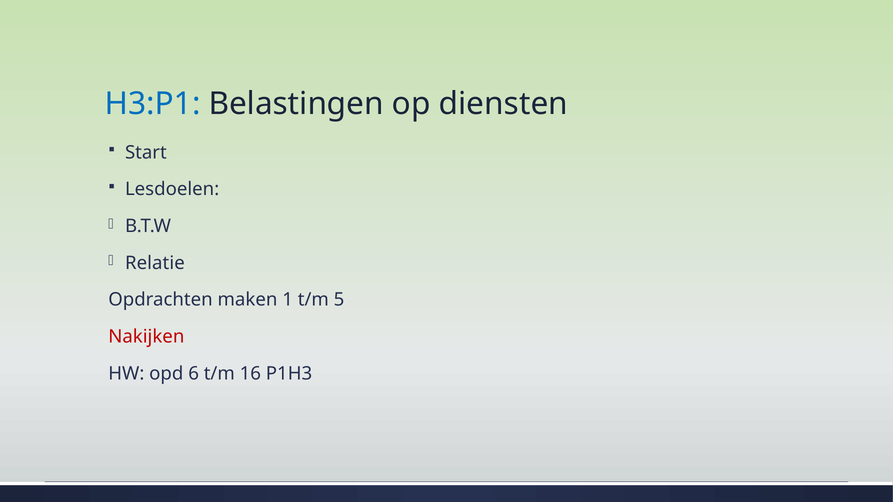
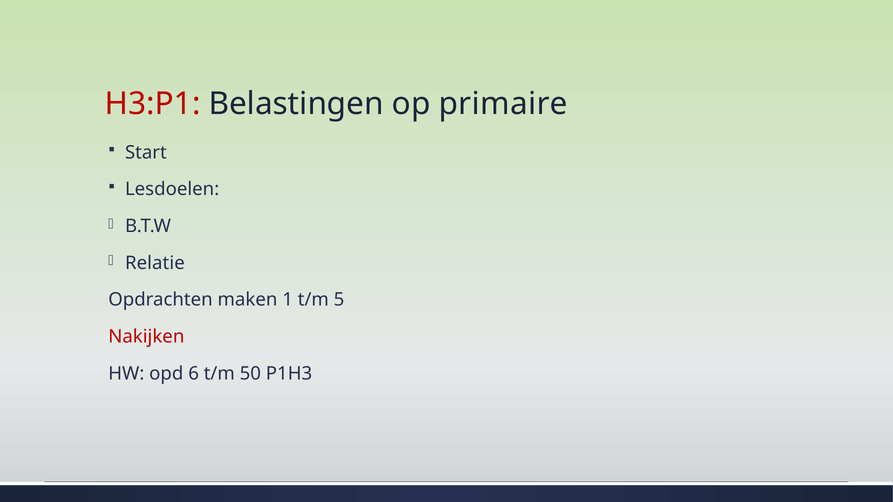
H3:P1 colour: blue -> red
diensten: diensten -> primaire
16: 16 -> 50
